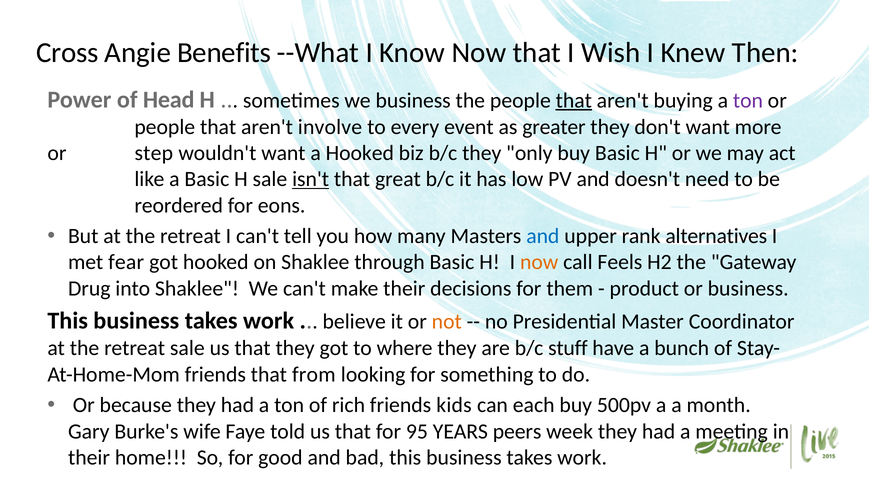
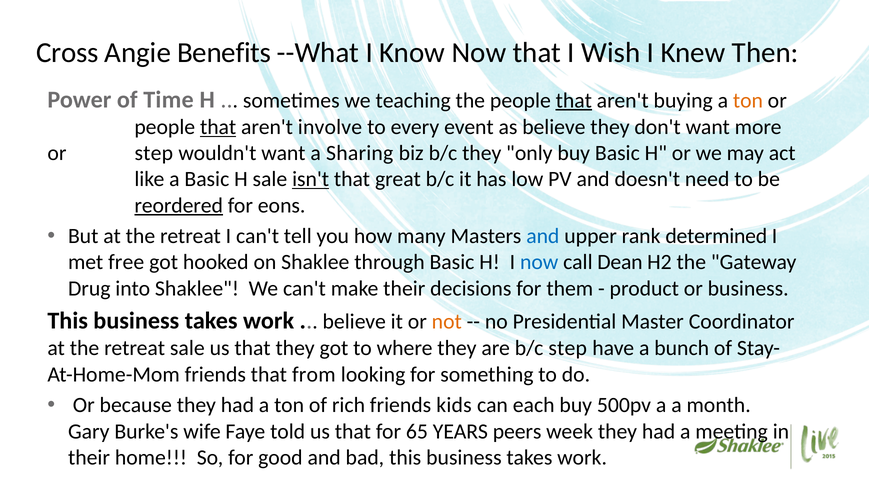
Head: Head -> Time
we business: business -> teaching
ton at (748, 100) colour: purple -> orange
that at (218, 127) underline: none -> present
as greater: greater -> believe
a Hooked: Hooked -> Sharing
reordered underline: none -> present
alternatives: alternatives -> determined
fear: fear -> free
now at (539, 262) colour: orange -> blue
Feels: Feels -> Dean
b/c stuff: stuff -> step
95: 95 -> 65
